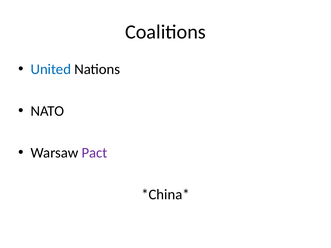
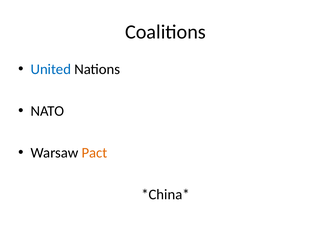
Pact colour: purple -> orange
